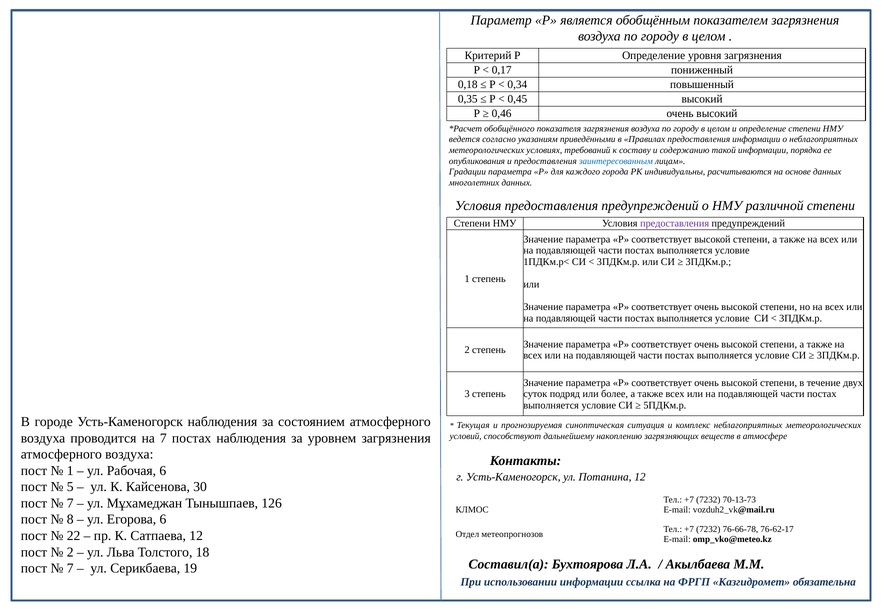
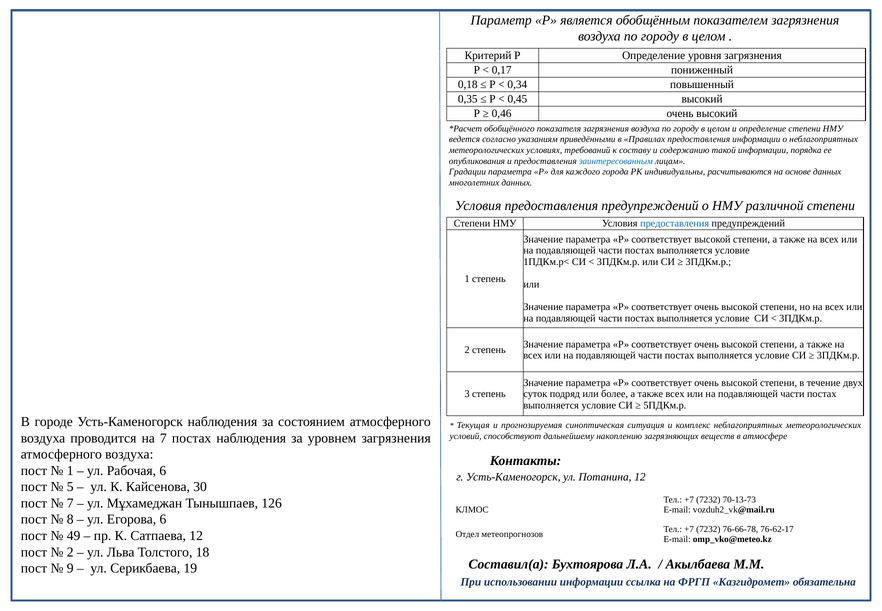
предоставления at (675, 223) colour: purple -> blue
22: 22 -> 49
7 at (70, 568): 7 -> 9
